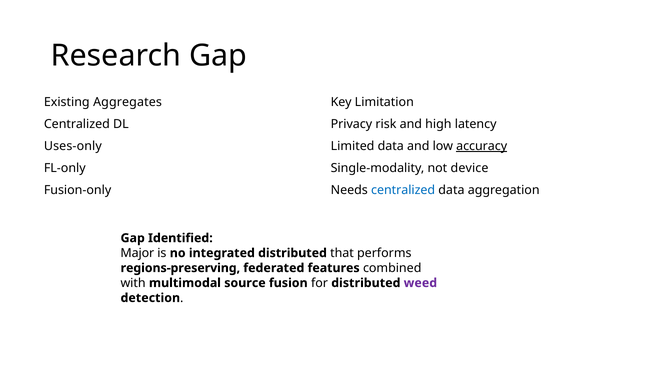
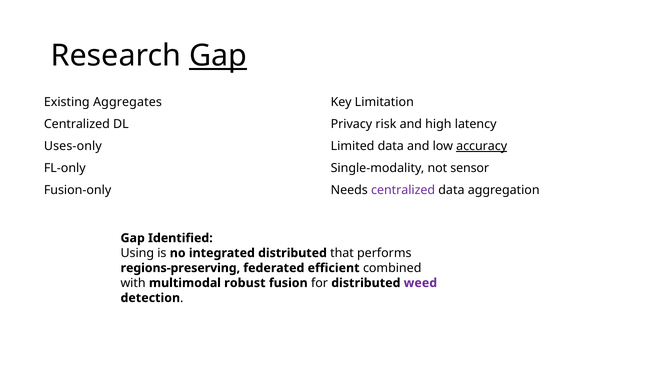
Gap at (218, 56) underline: none -> present
device: device -> sensor
centralized at (403, 190) colour: blue -> purple
Major: Major -> Using
features: features -> efficient
source: source -> robust
